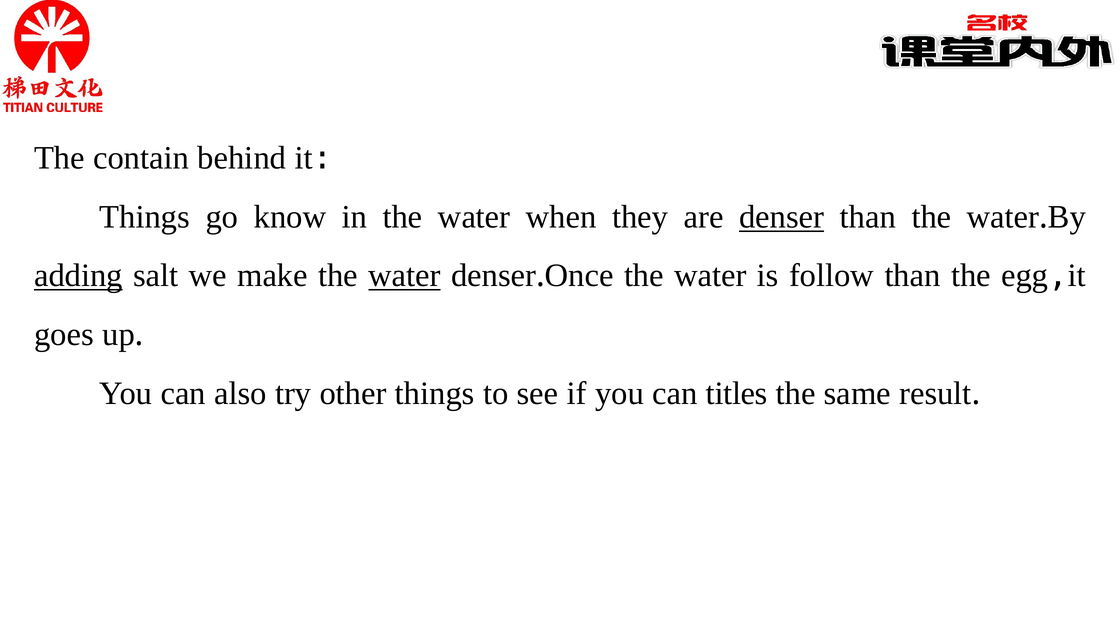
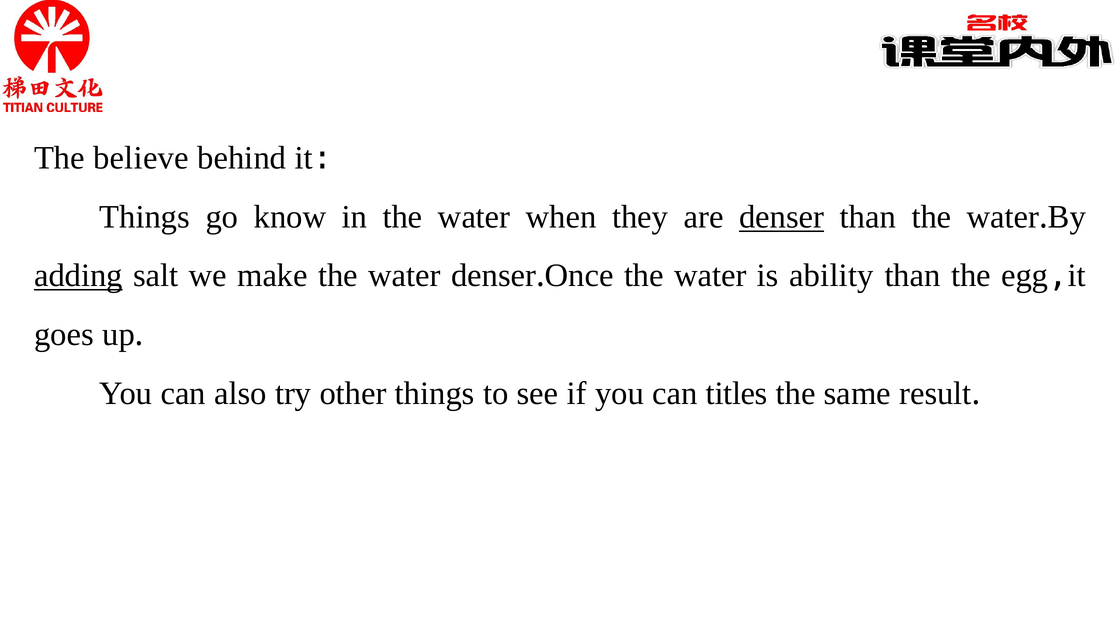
contain: contain -> believe
water at (404, 276) underline: present -> none
follow: follow -> ability
